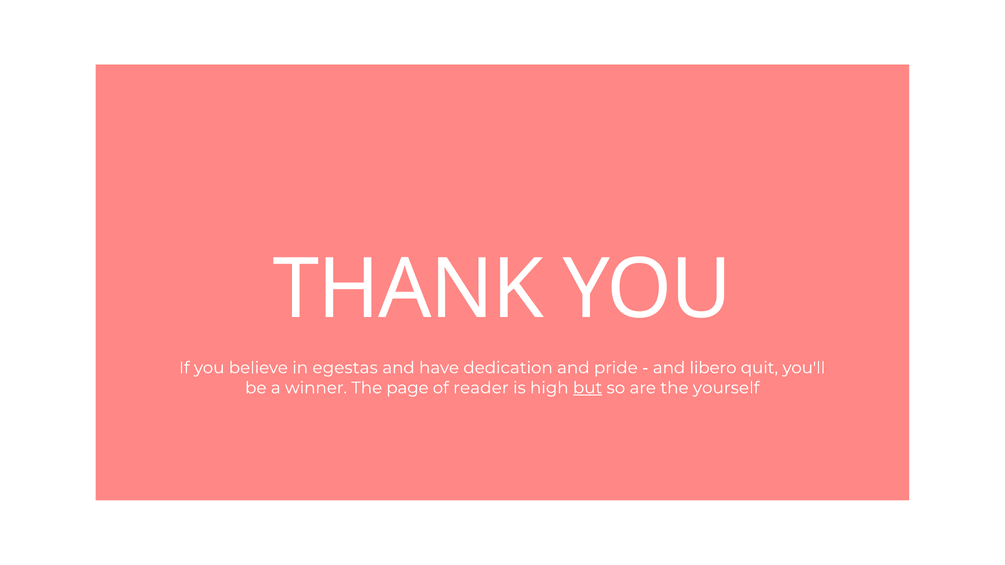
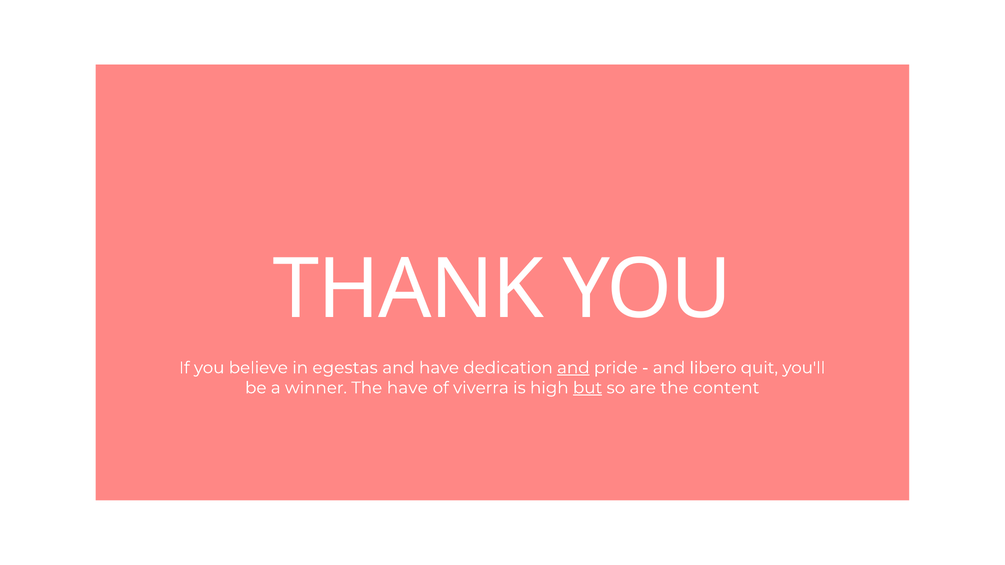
and at (573, 368) underline: none -> present
The page: page -> have
reader: reader -> viverra
yourself: yourself -> content
